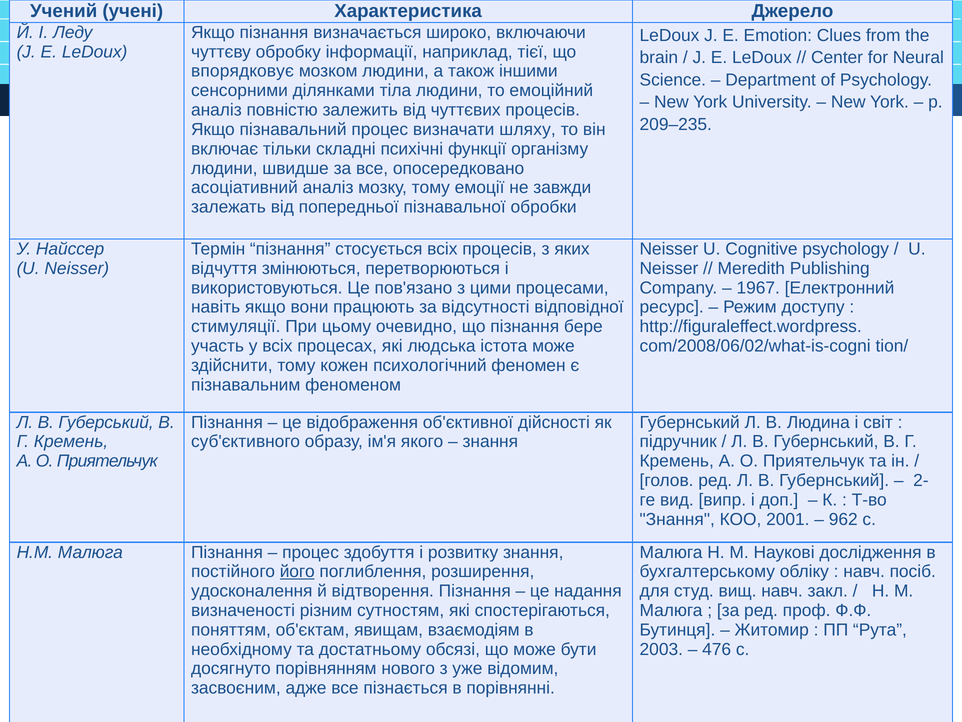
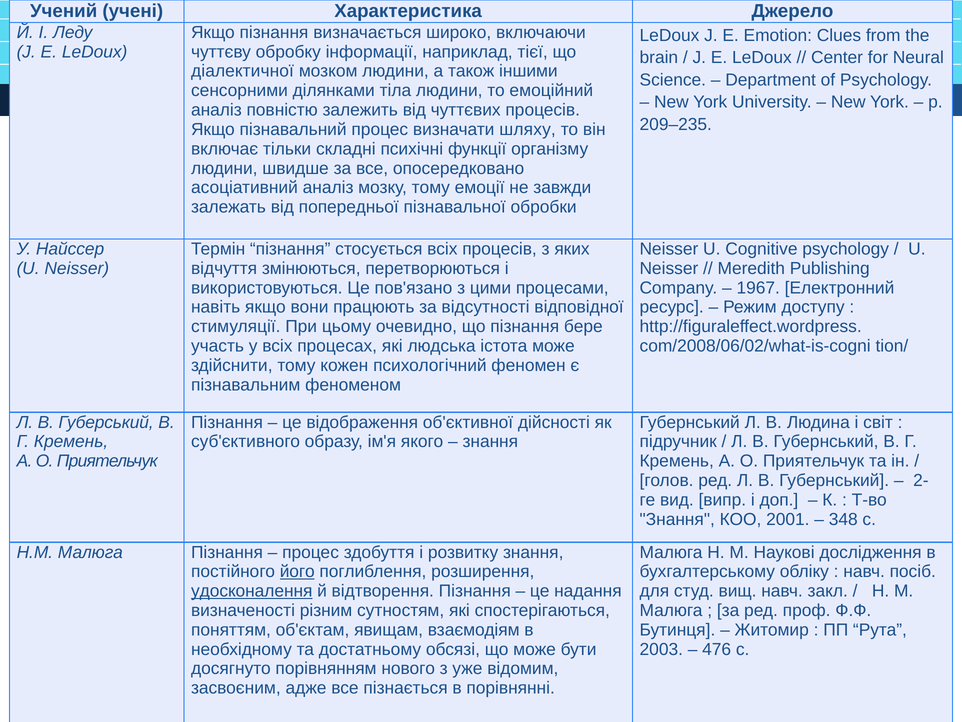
впорядковує: впорядковує -> діалектичної
962: 962 -> 348
удосконалення underline: none -> present
